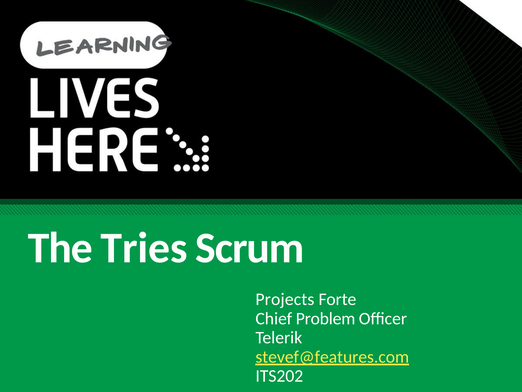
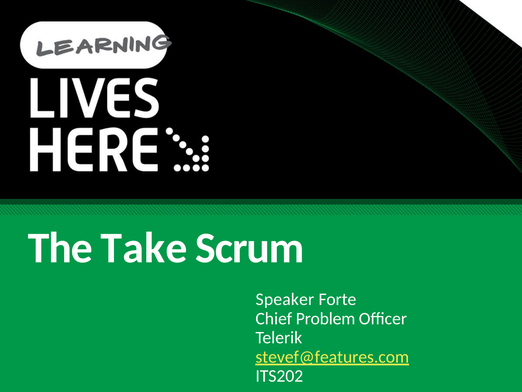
Tries: Tries -> Take
Projects: Projects -> Speaker
